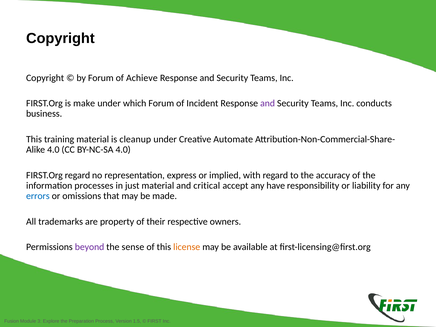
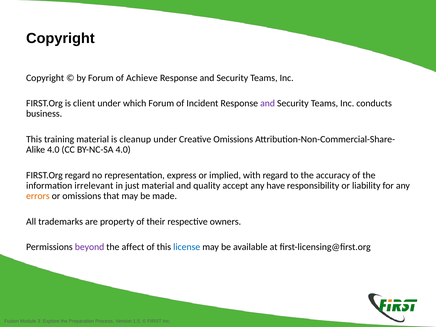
make: make -> client
Creative Automate: Automate -> Omissions
processes: processes -> irrelevant
critical: critical -> quality
errors colour: blue -> orange
sense: sense -> affect
license colour: orange -> blue
